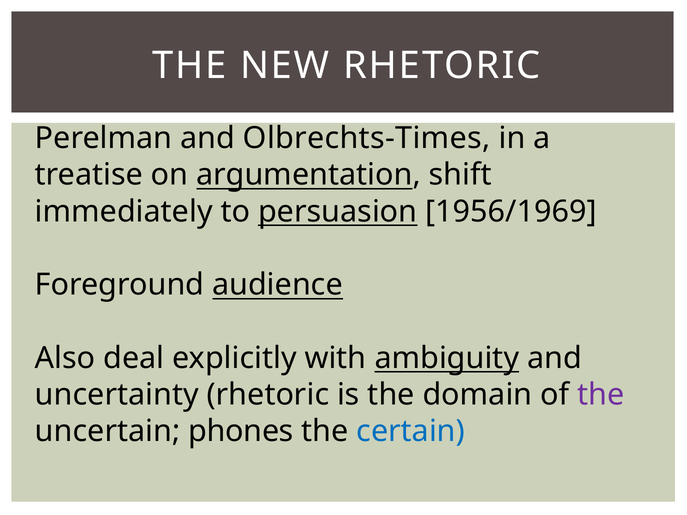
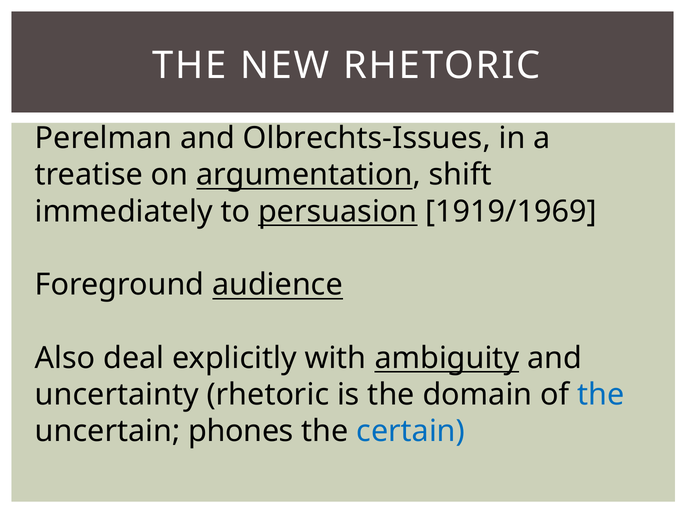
Olbrechts-Times: Olbrechts-Times -> Olbrechts-Issues
1956/1969: 1956/1969 -> 1919/1969
the at (601, 395) colour: purple -> blue
